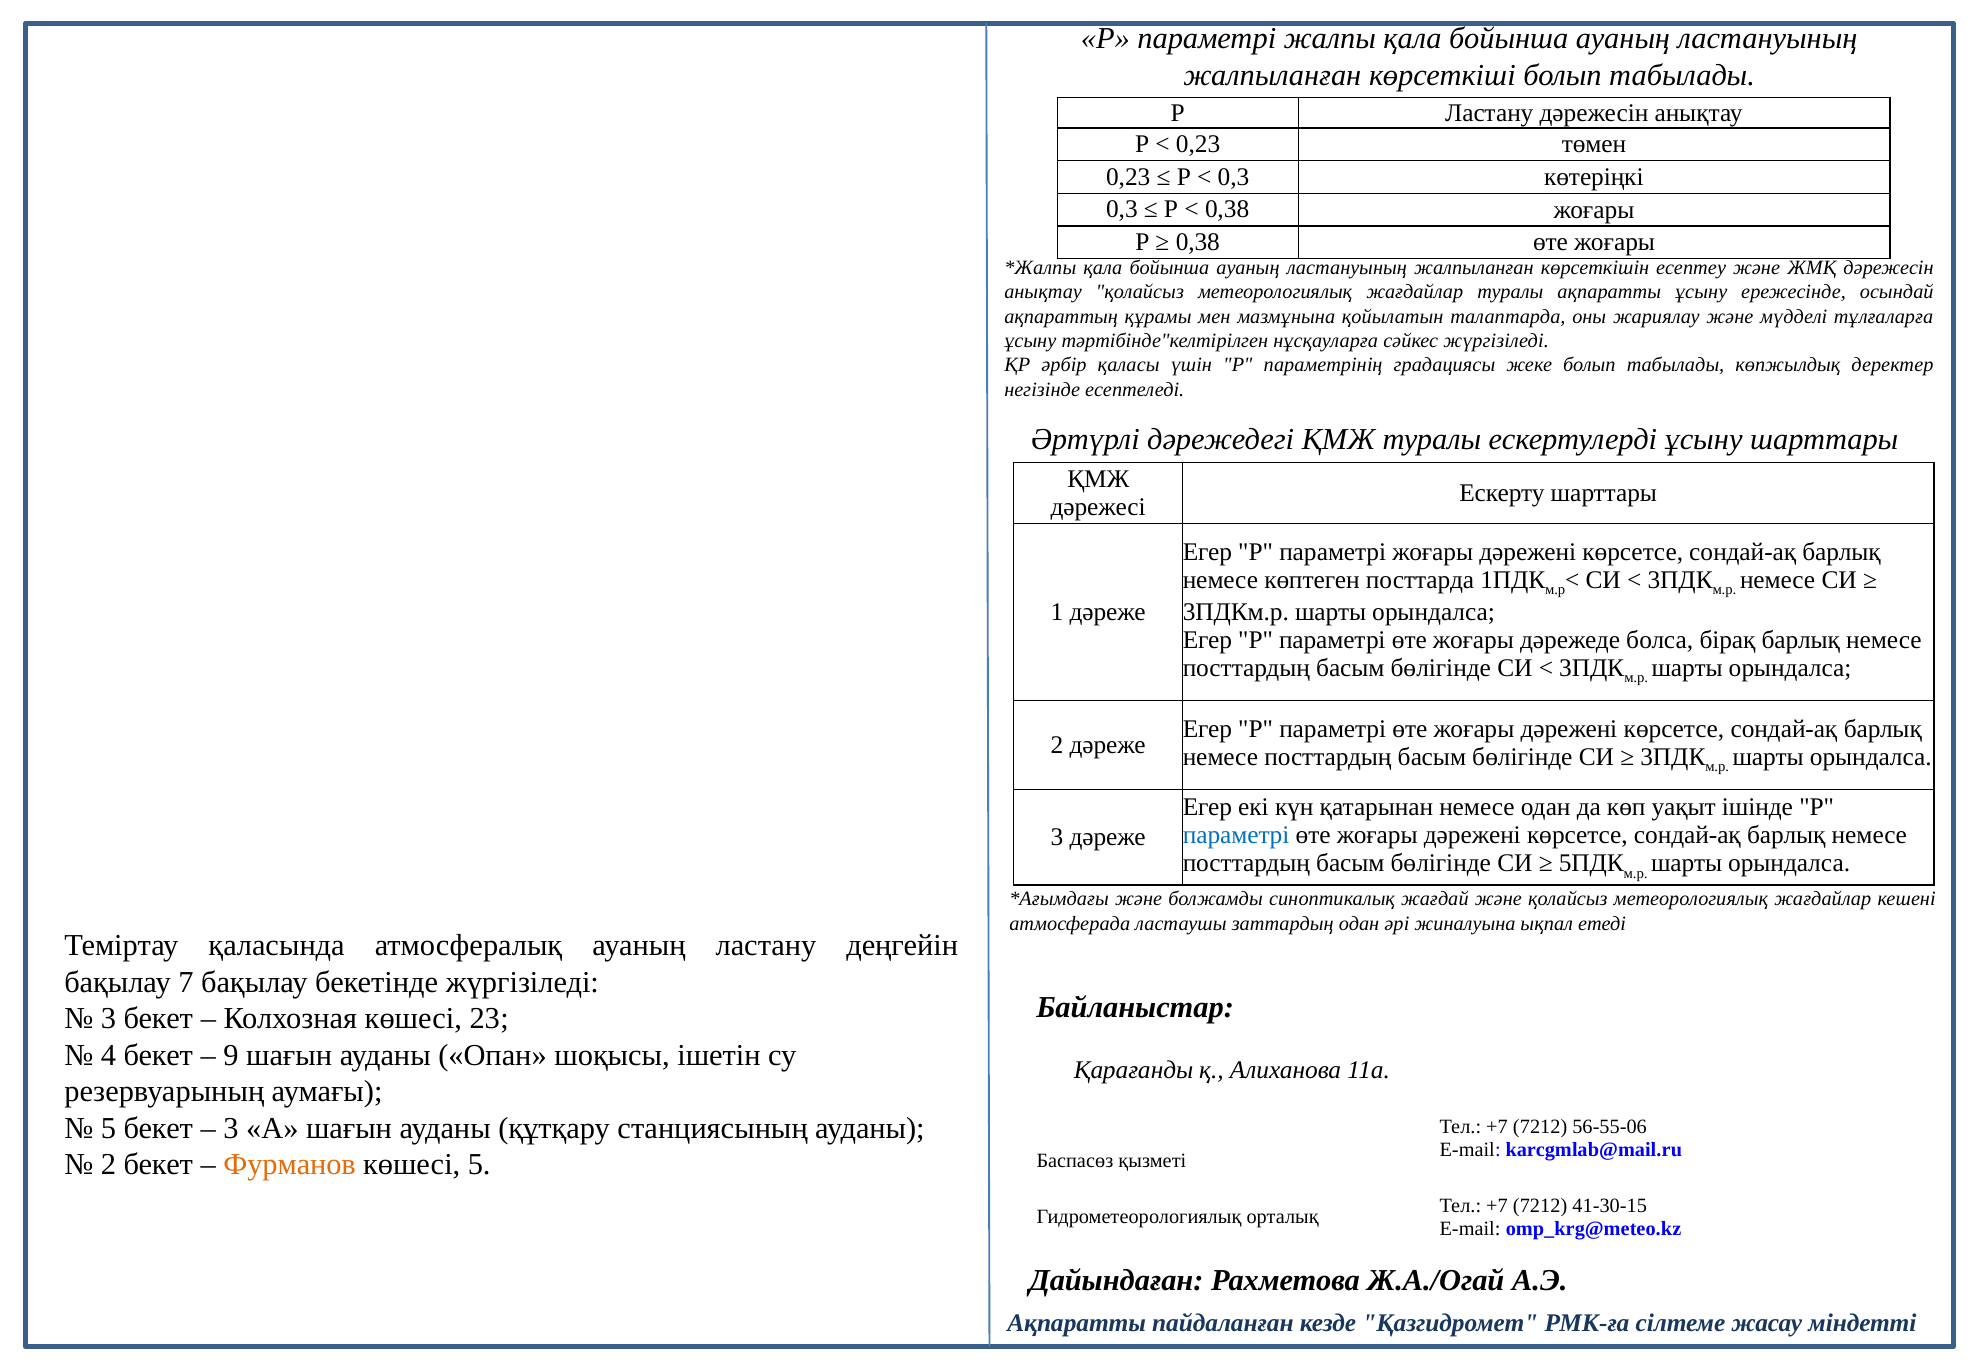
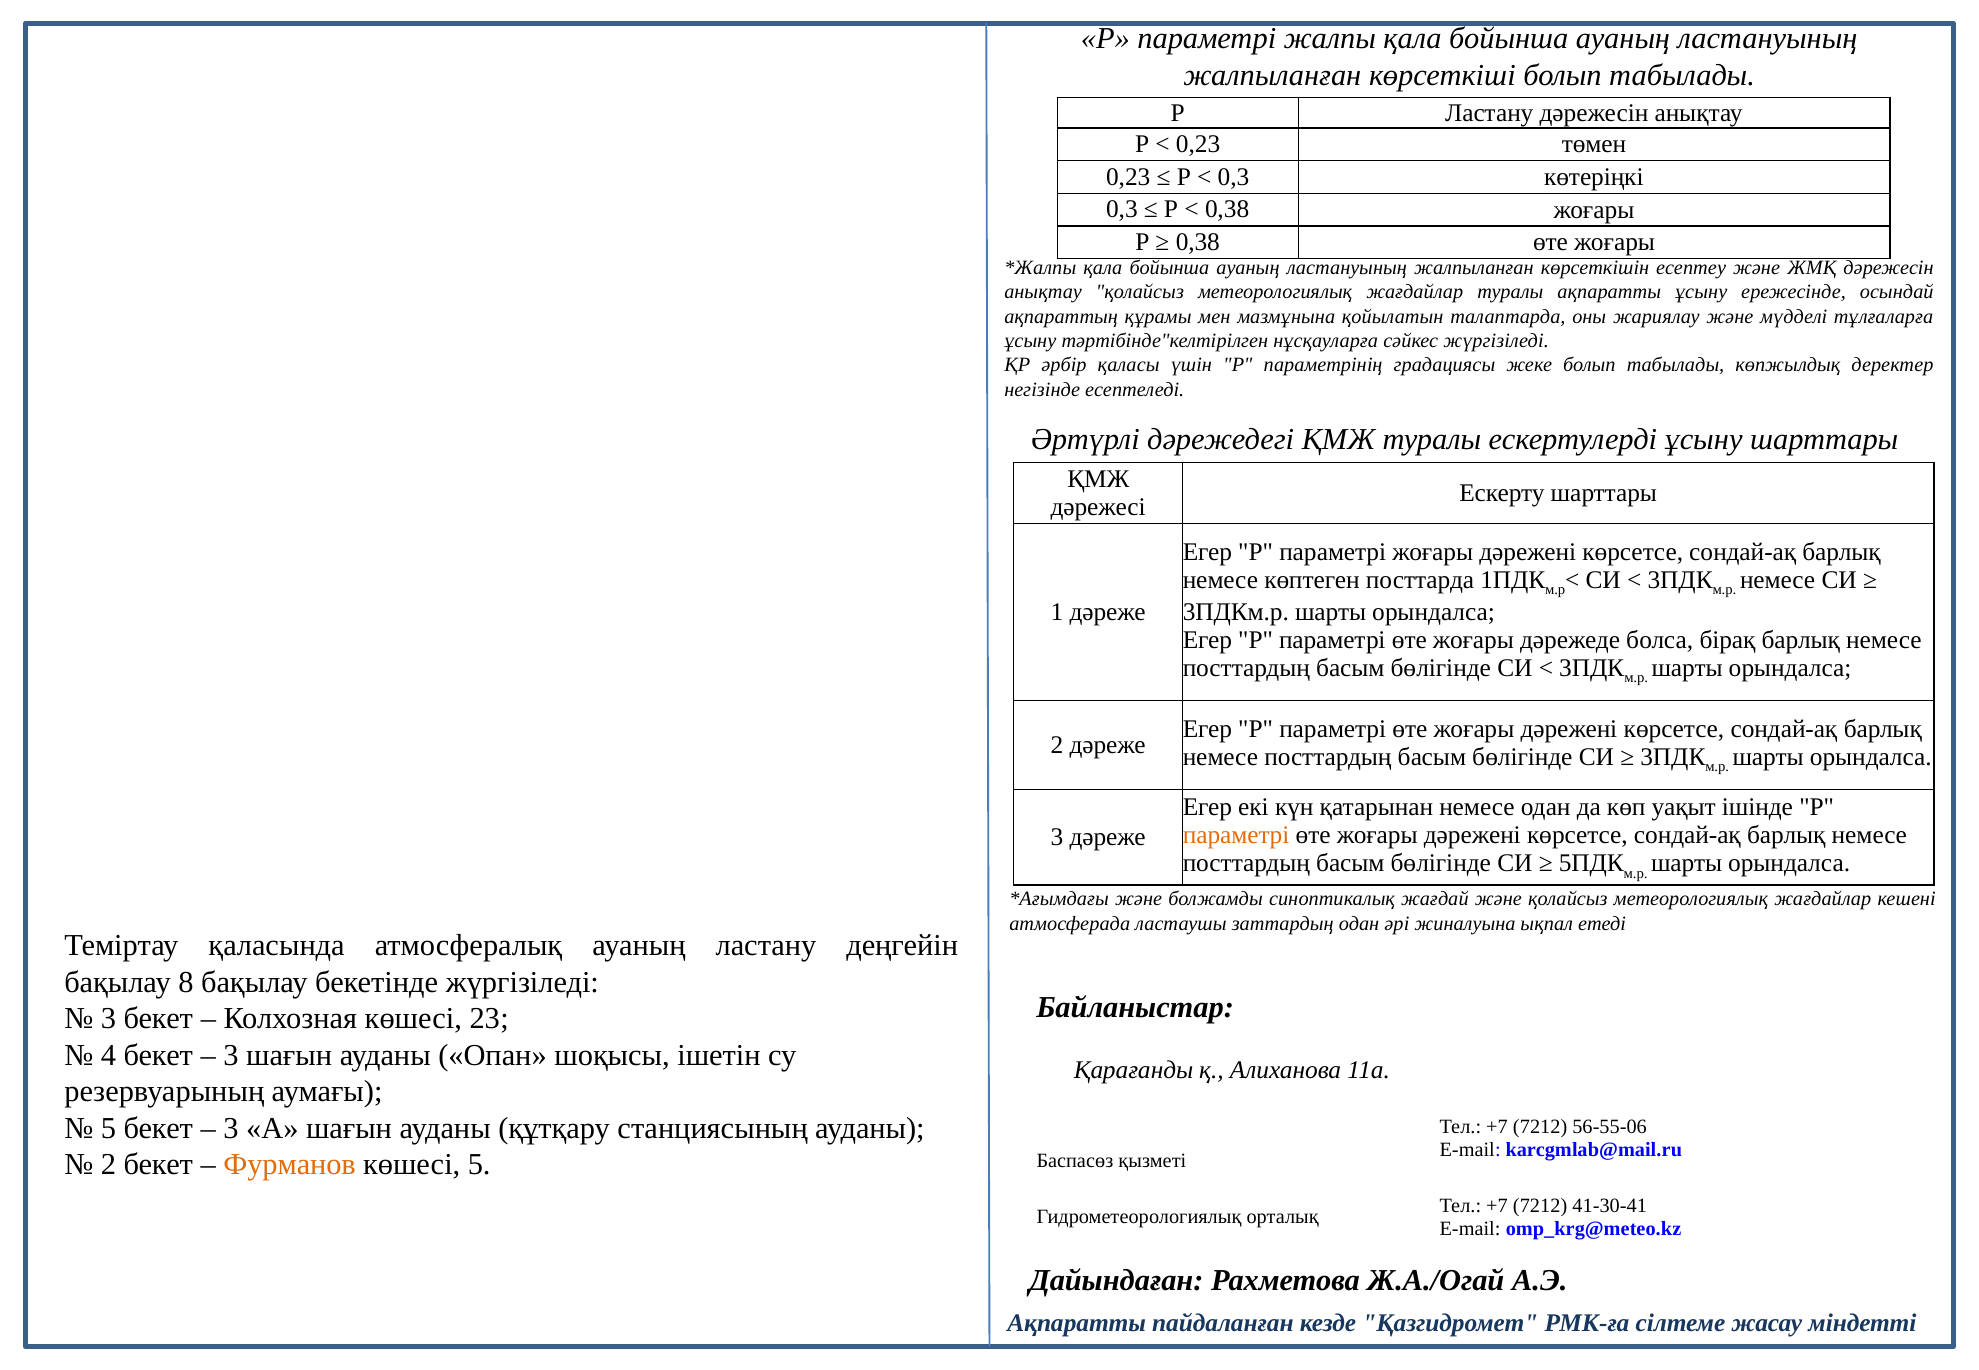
параметрі at (1236, 835) colour: blue -> orange
7: 7 -> 8
9 at (231, 1055): 9 -> 3
41-30-15: 41-30-15 -> 41-30-41
